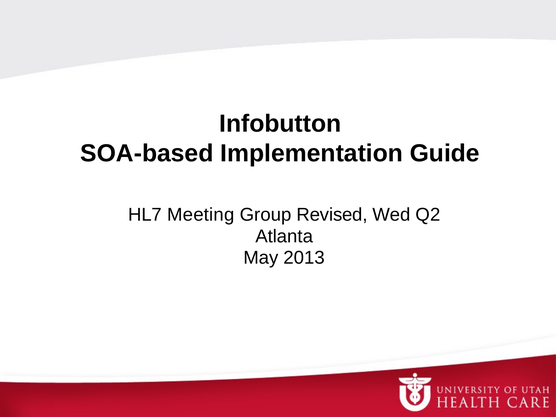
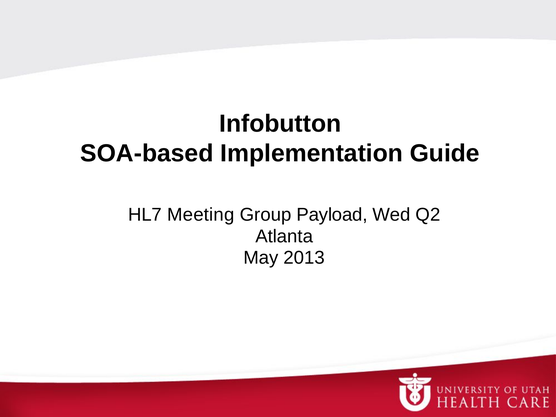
Revised: Revised -> Payload
